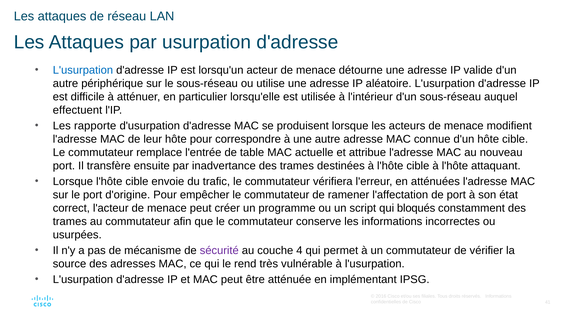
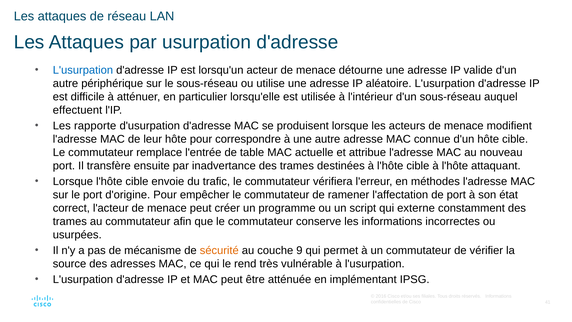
atténuées: atténuées -> méthodes
bloqués: bloqués -> externe
sécurité colour: purple -> orange
4: 4 -> 9
